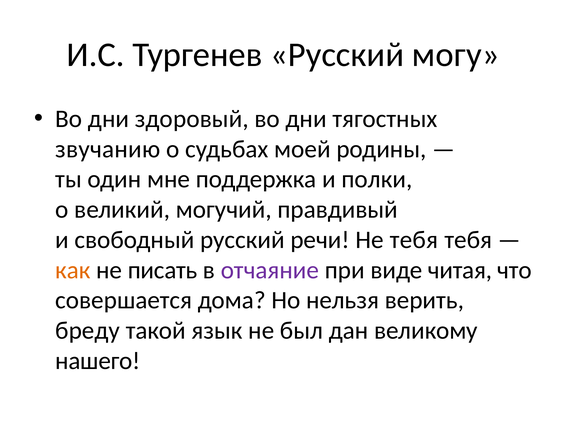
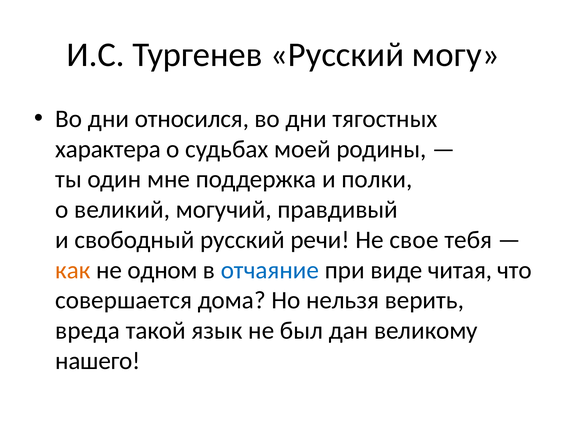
здоровый: здоровый -> относился
звучанию: звучанию -> характера
Не тебя: тебя -> свое
писать: писать -> одном
отчаяние colour: purple -> blue
бреду: бреду -> вреда
